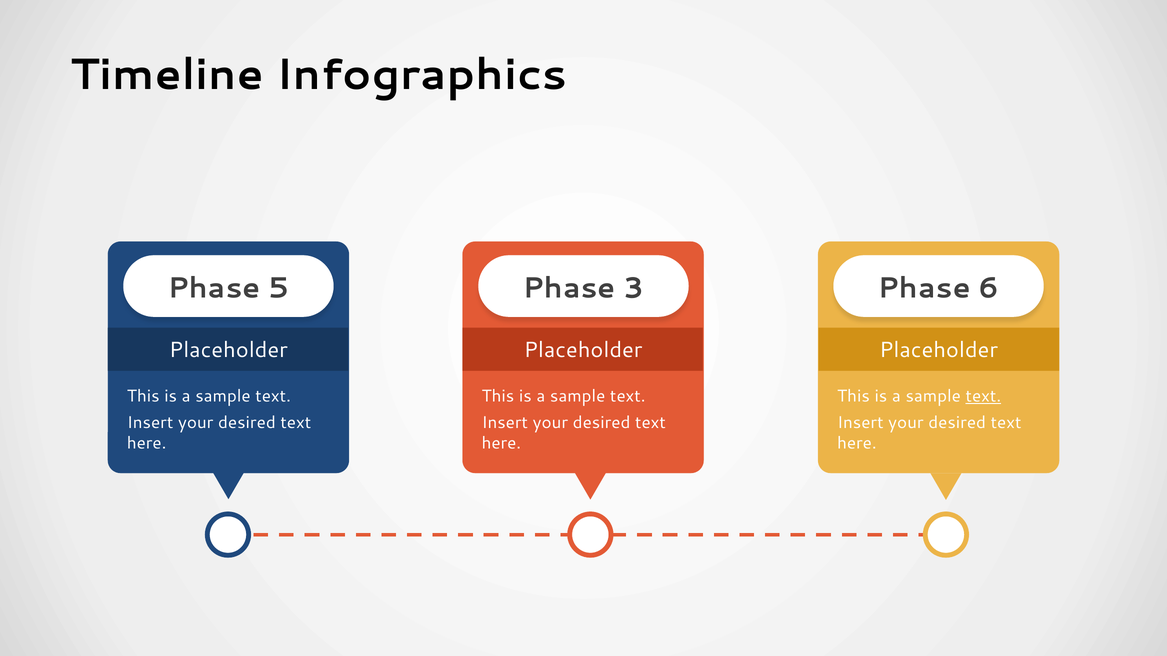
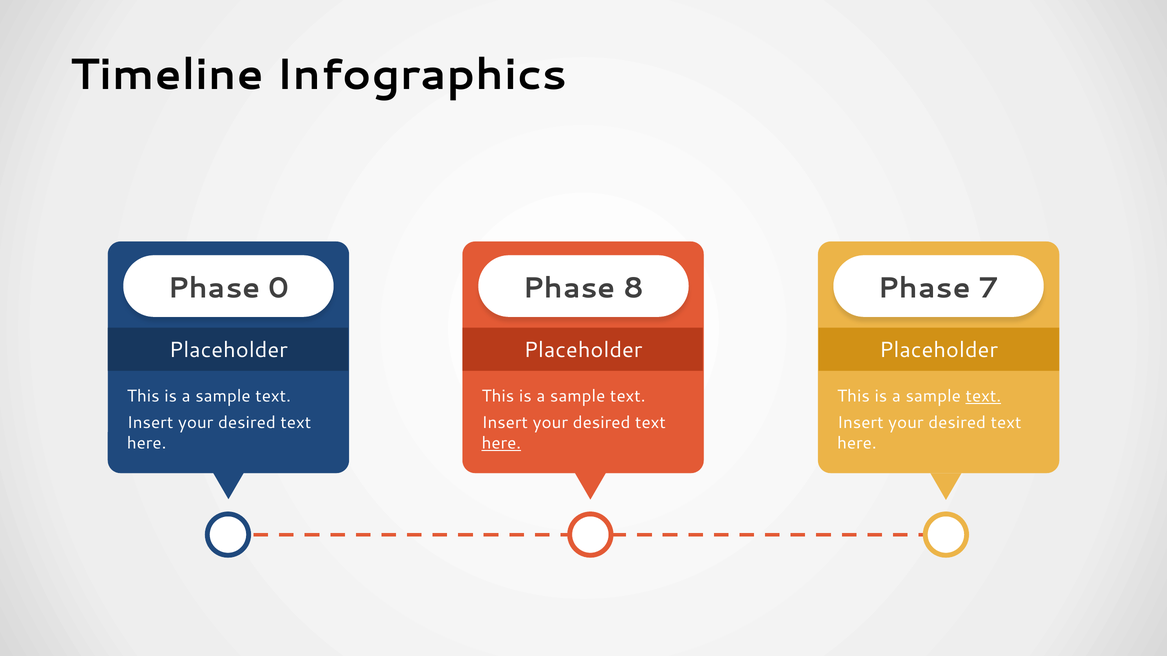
5: 5 -> 0
3: 3 -> 8
6: 6 -> 7
here at (501, 443) underline: none -> present
